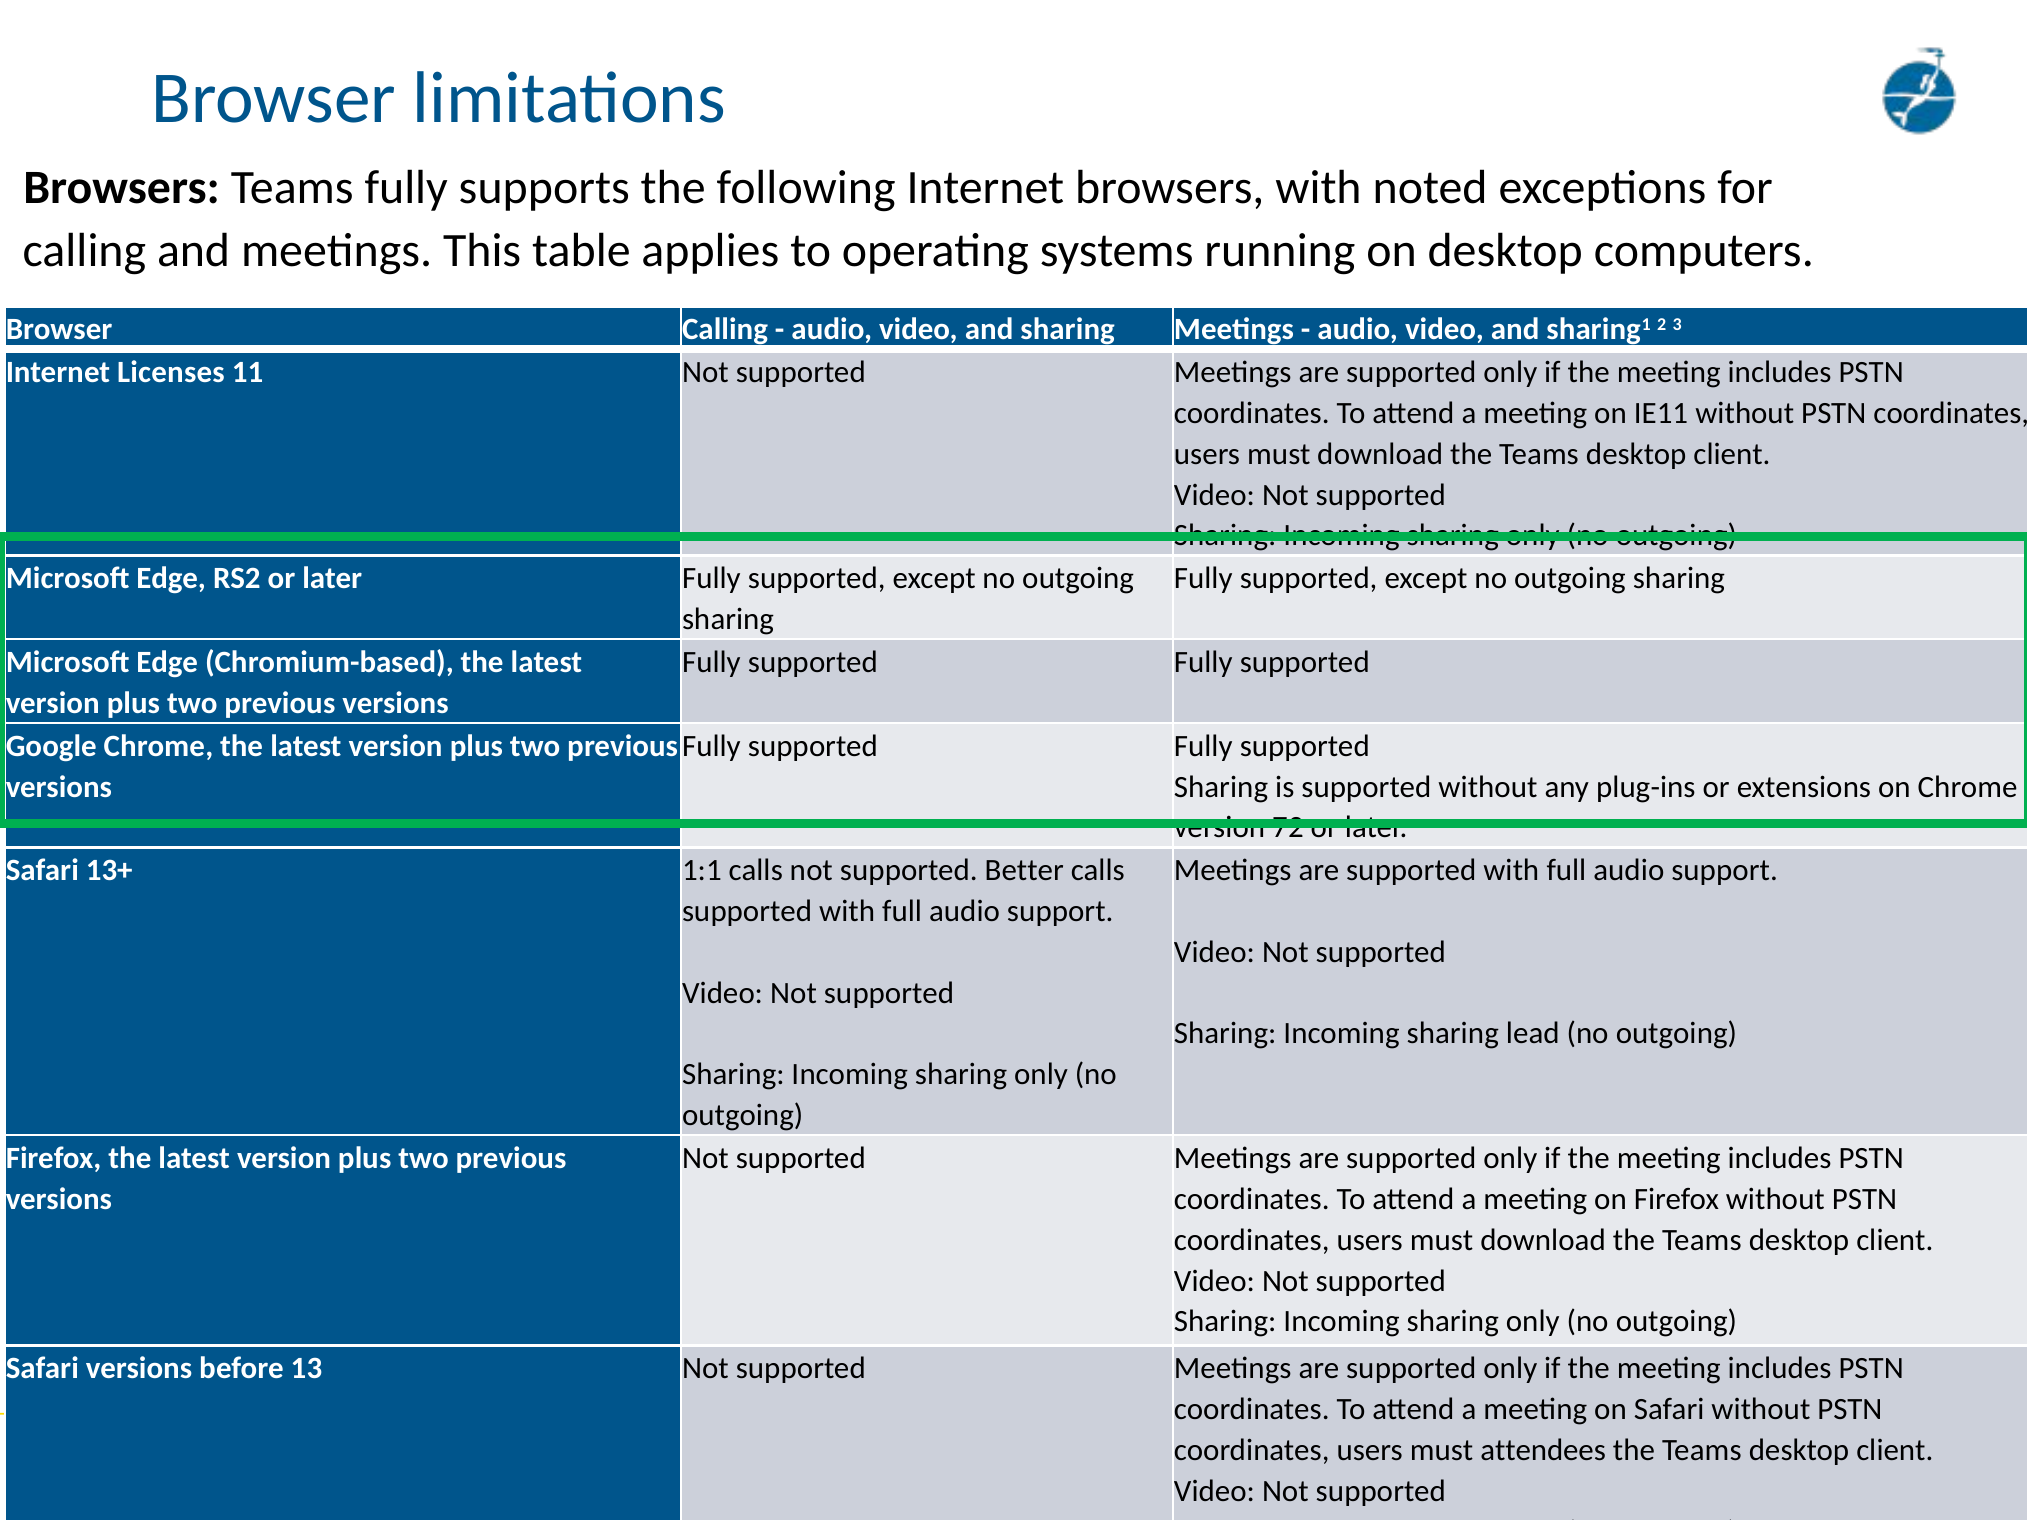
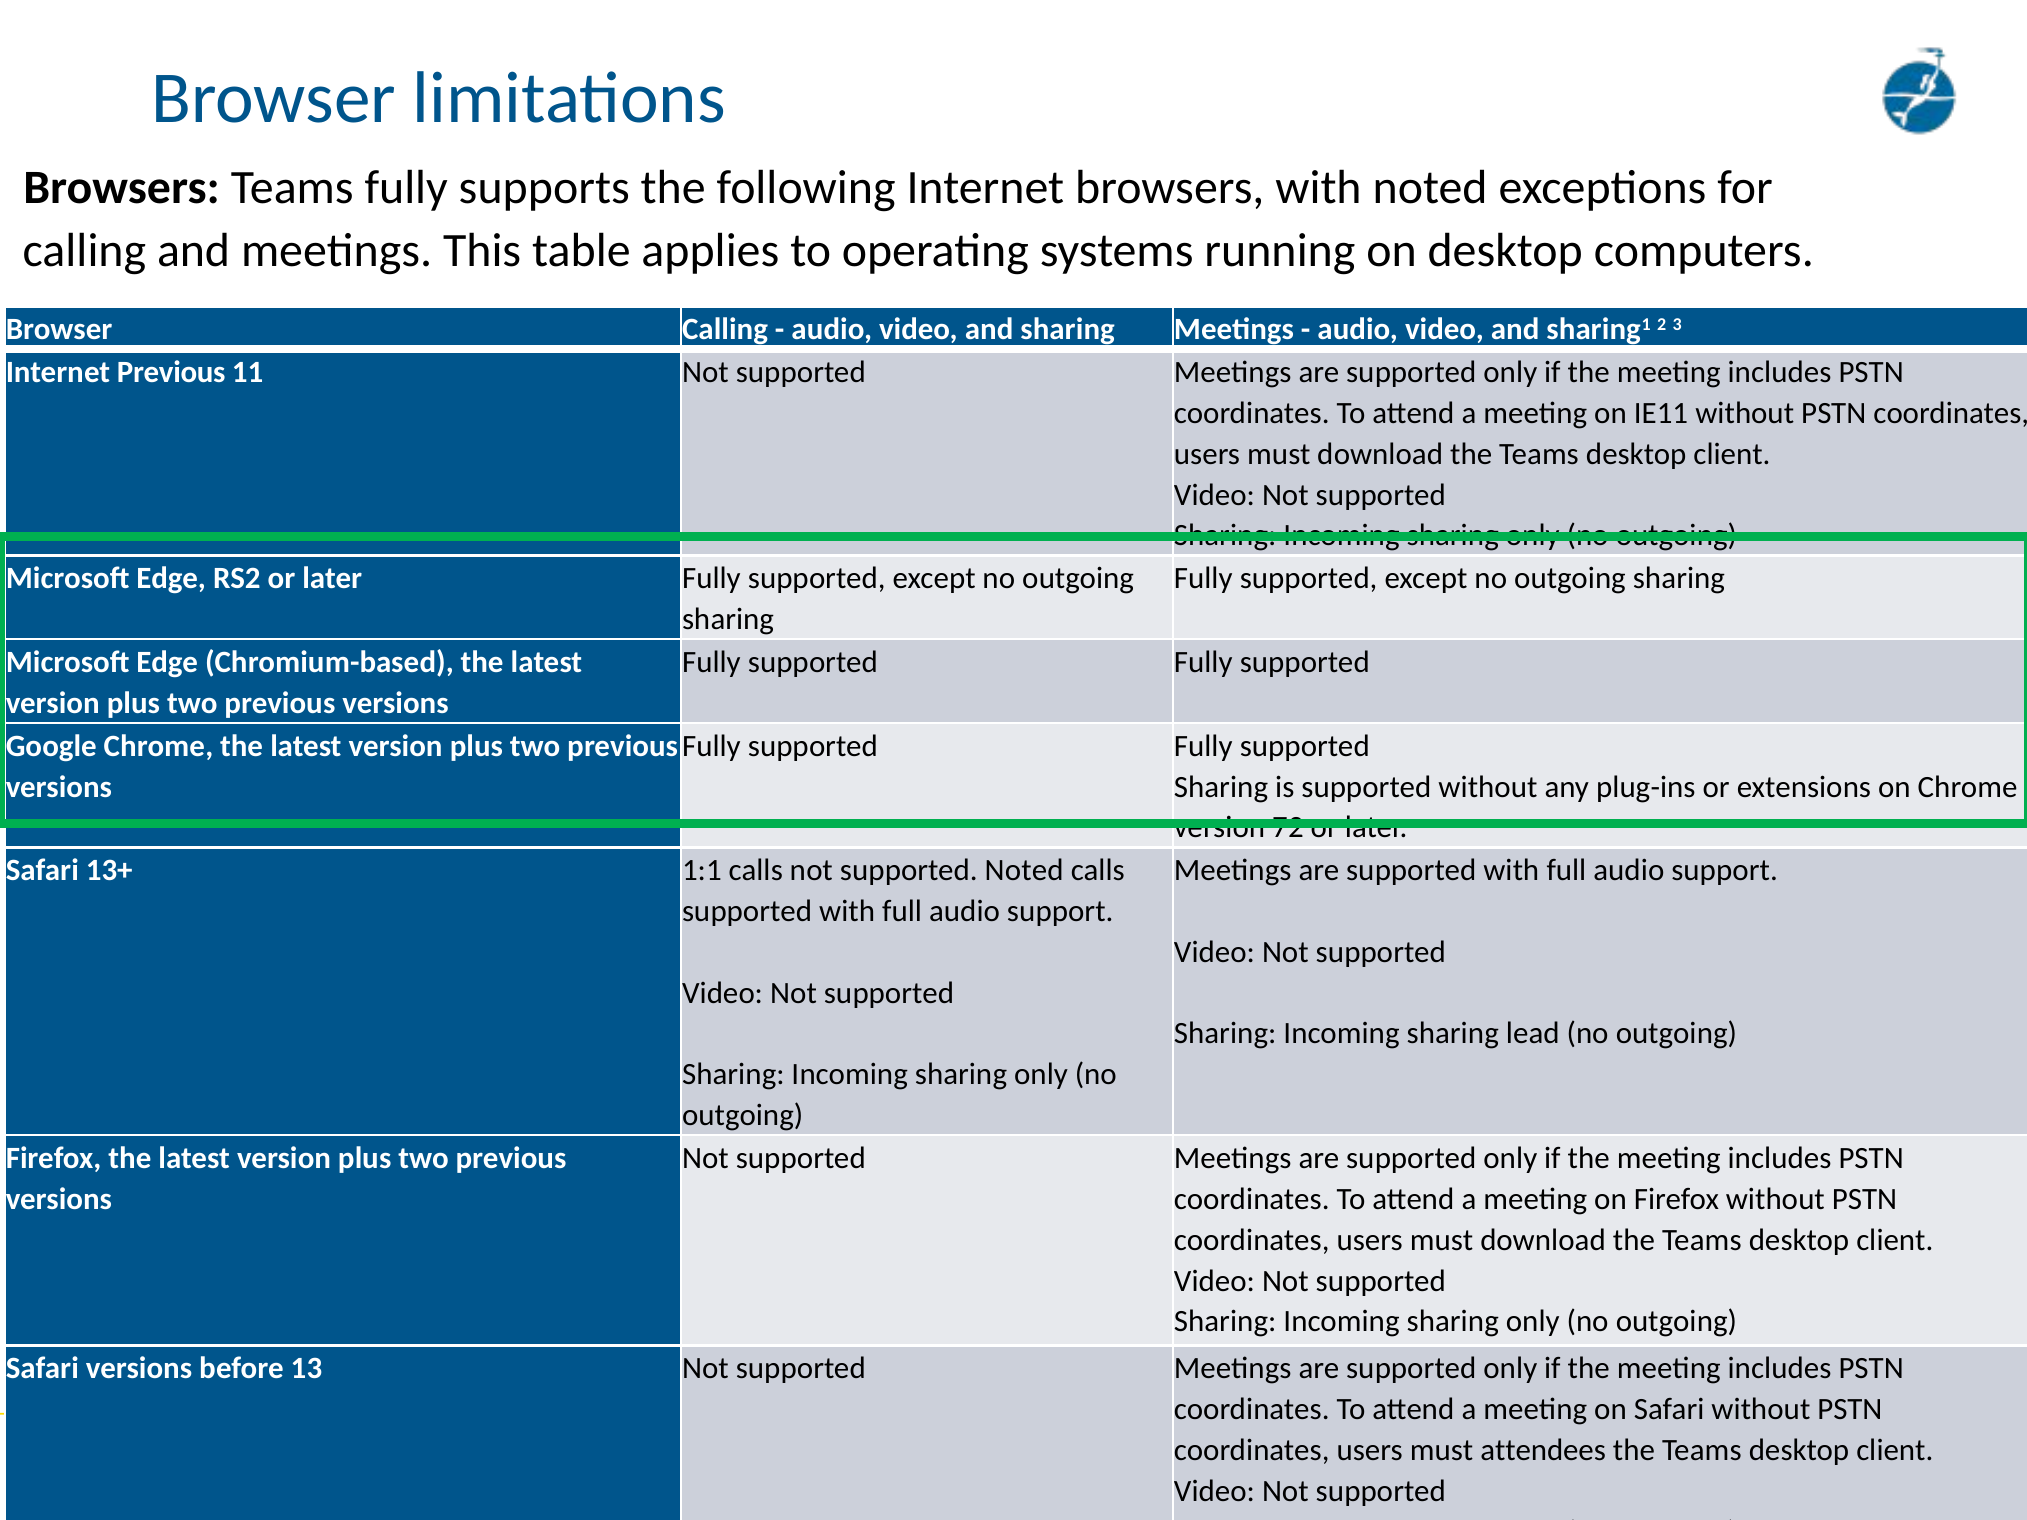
Internet Licenses: Licenses -> Previous
supported Better: Better -> Noted
